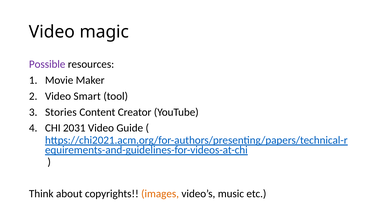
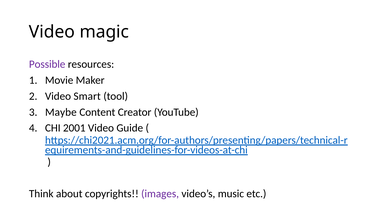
Stories: Stories -> Maybe
2031: 2031 -> 2001
images colour: orange -> purple
